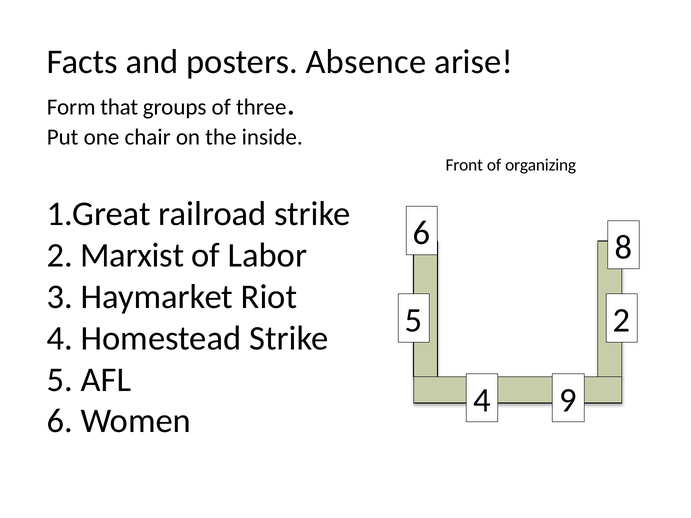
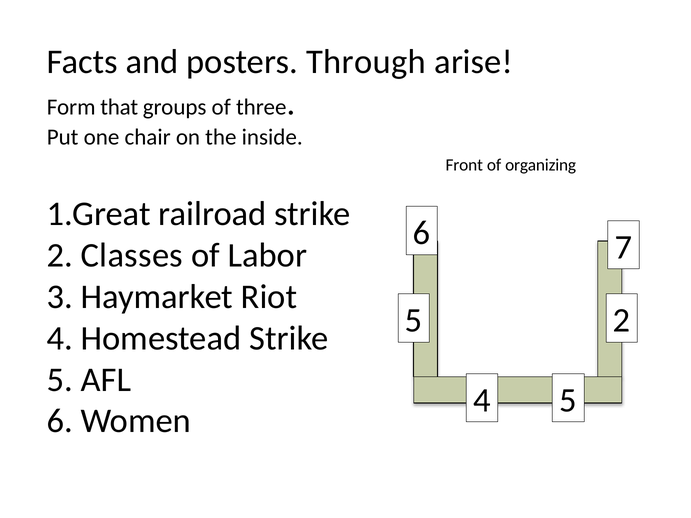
Absence: Absence -> Through
8: 8 -> 7
Marxist: Marxist -> Classes
4 9: 9 -> 5
